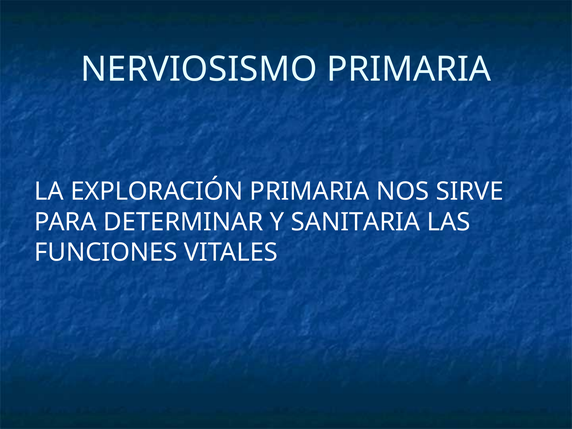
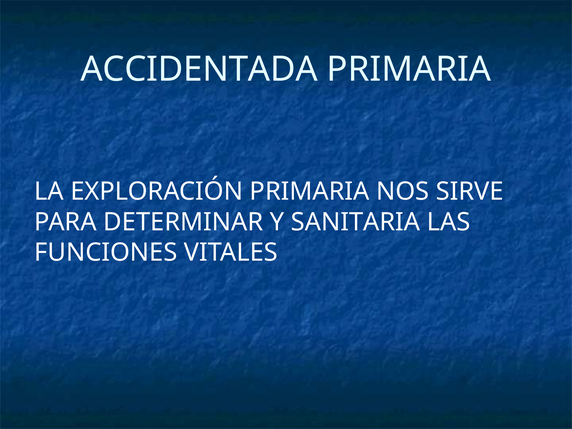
NERVIOSISMO: NERVIOSISMO -> ACCIDENTADA
